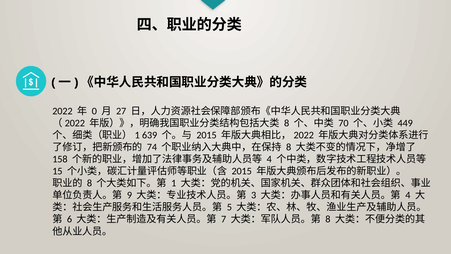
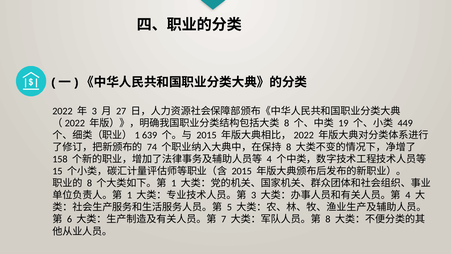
0 at (94, 111): 0 -> 3
70: 70 -> 19
9 at (129, 195): 9 -> 1
